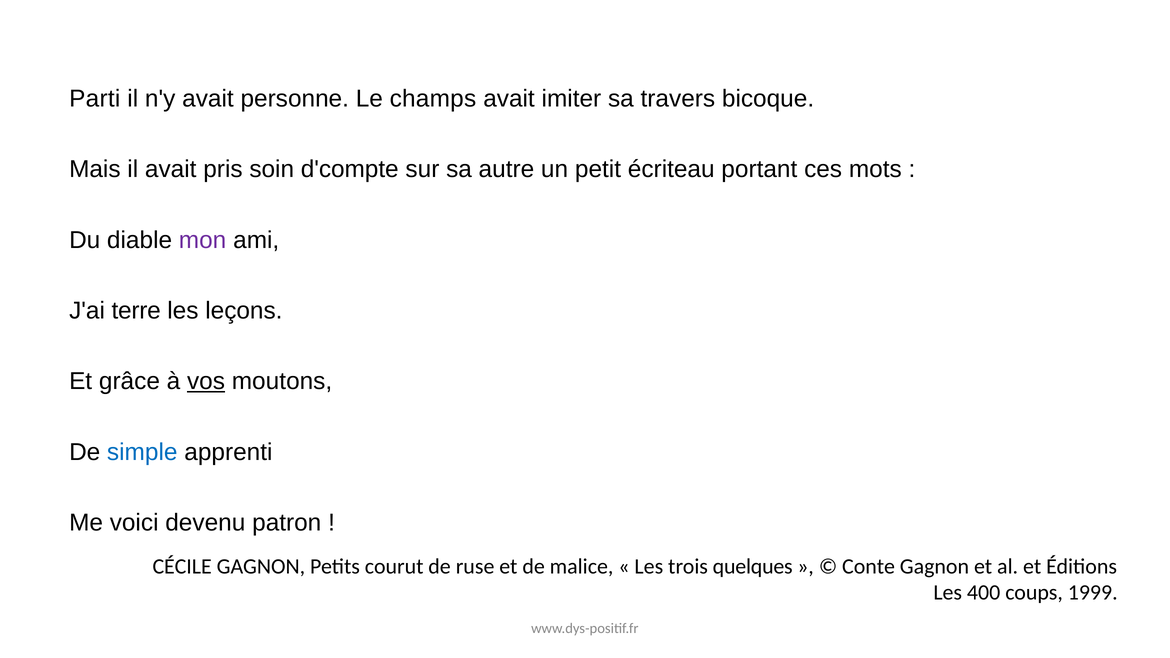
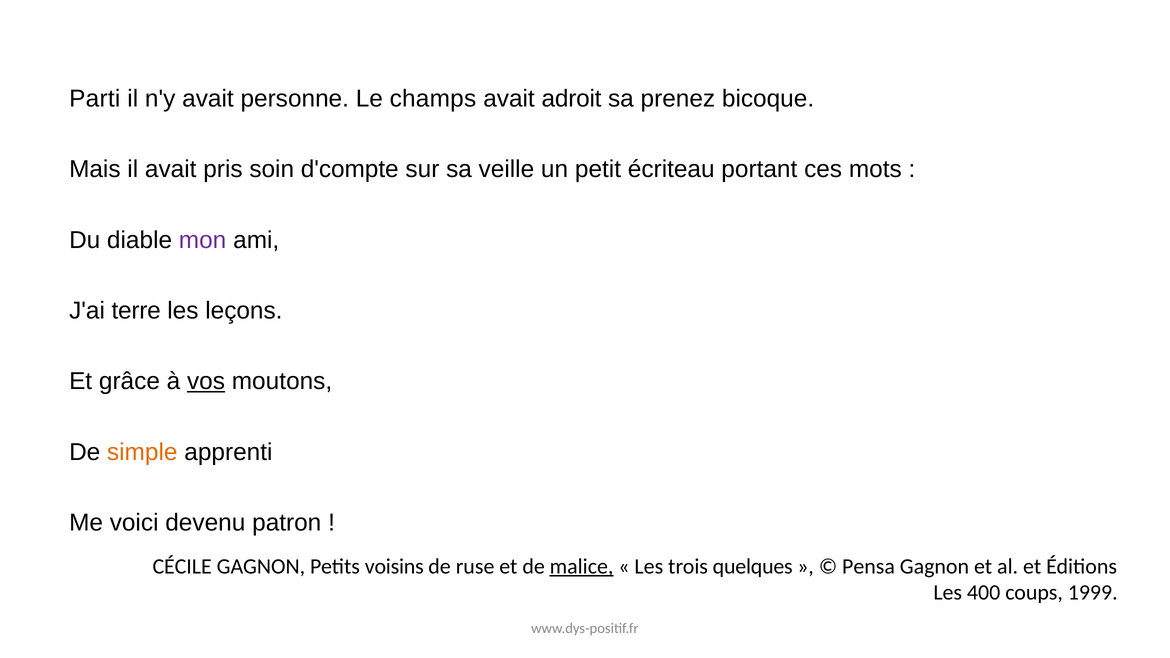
imiter: imiter -> adroit
travers: travers -> prenez
autre: autre -> veille
simple colour: blue -> orange
courut: courut -> voisins
malice underline: none -> present
Conte: Conte -> Pensa
